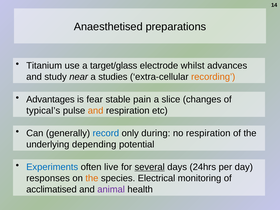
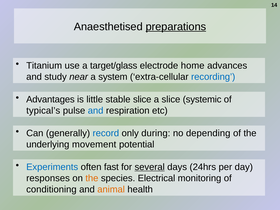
preparations underline: none -> present
whilst: whilst -> home
studies: studies -> system
recording colour: orange -> blue
fear: fear -> little
stable pain: pain -> slice
changes: changes -> systemic
and at (96, 111) colour: orange -> blue
no respiration: respiration -> depending
depending: depending -> movement
live: live -> fast
acclimatised: acclimatised -> conditioning
animal colour: purple -> orange
